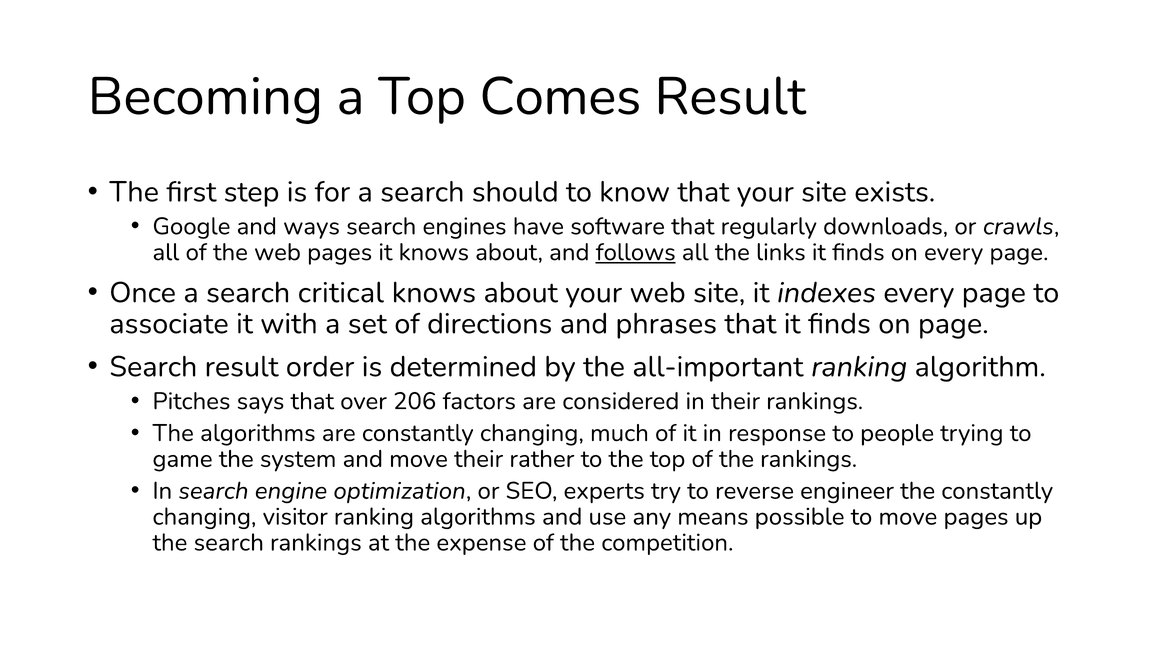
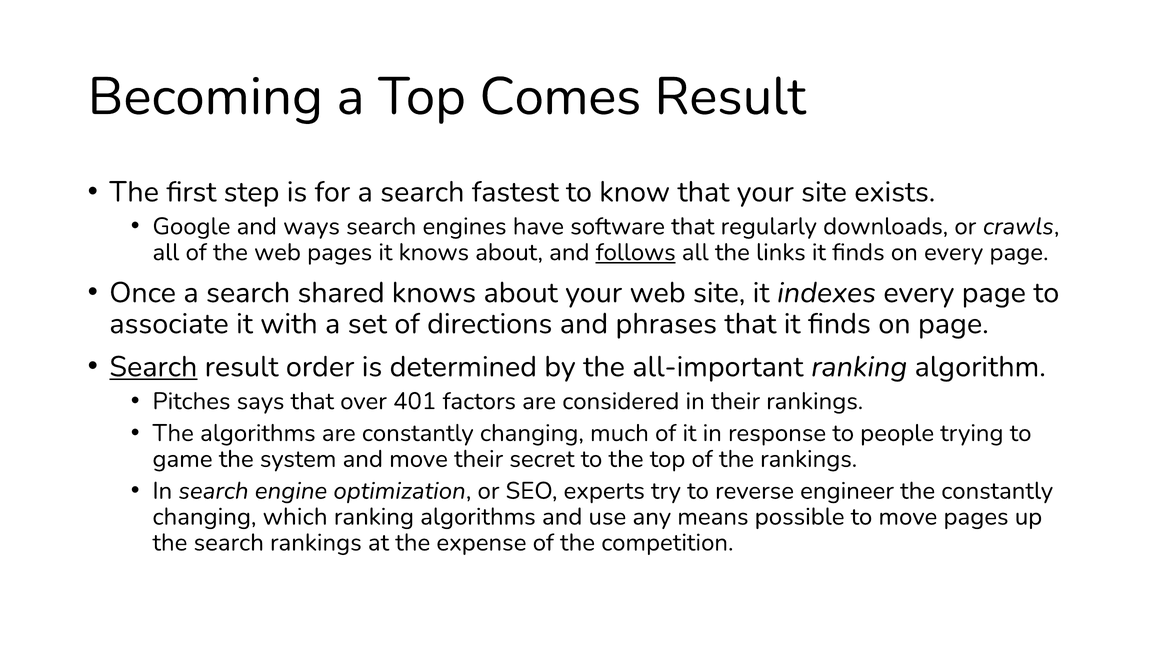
should: should -> fastest
critical: critical -> shared
Search at (153, 367) underline: none -> present
206: 206 -> 401
rather: rather -> secret
visitor: visitor -> which
